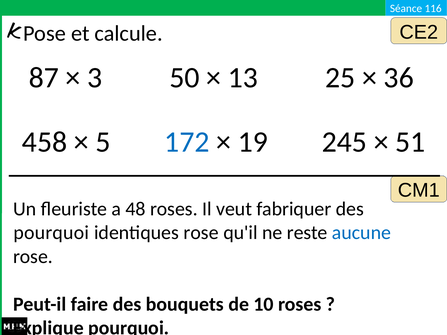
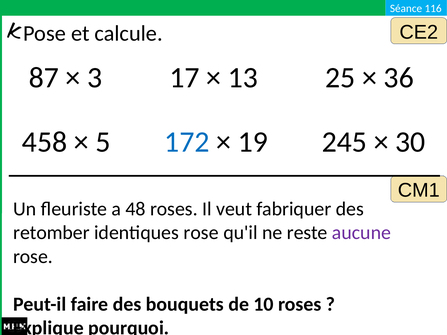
50: 50 -> 17
51: 51 -> 30
pourquoi at (51, 233): pourquoi -> retomber
aucune colour: blue -> purple
